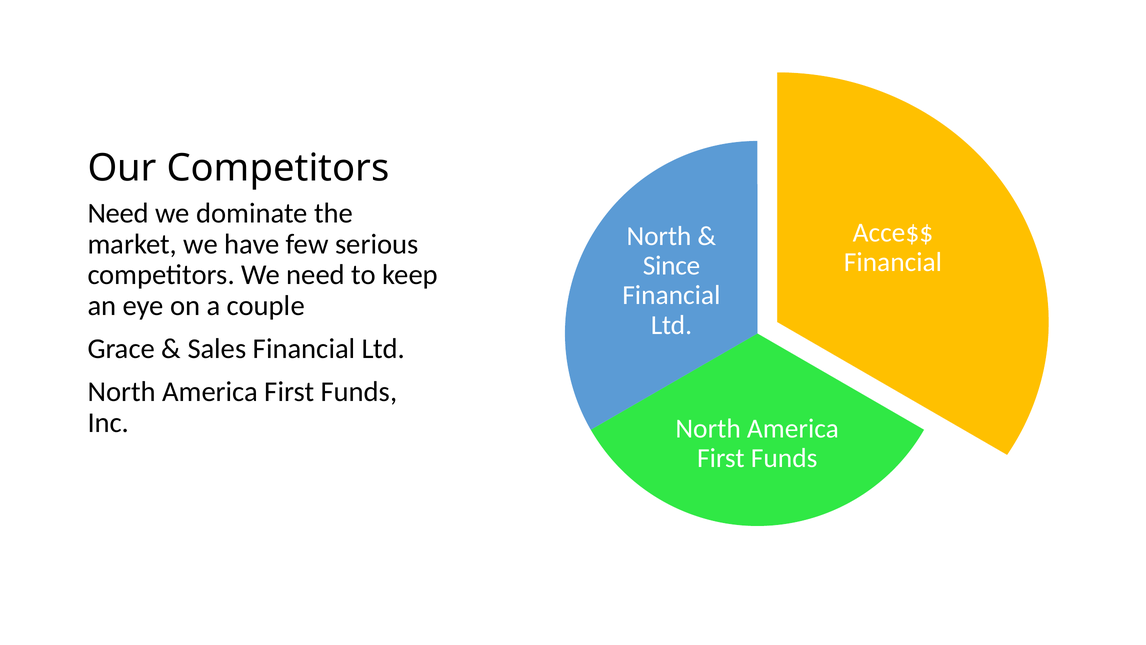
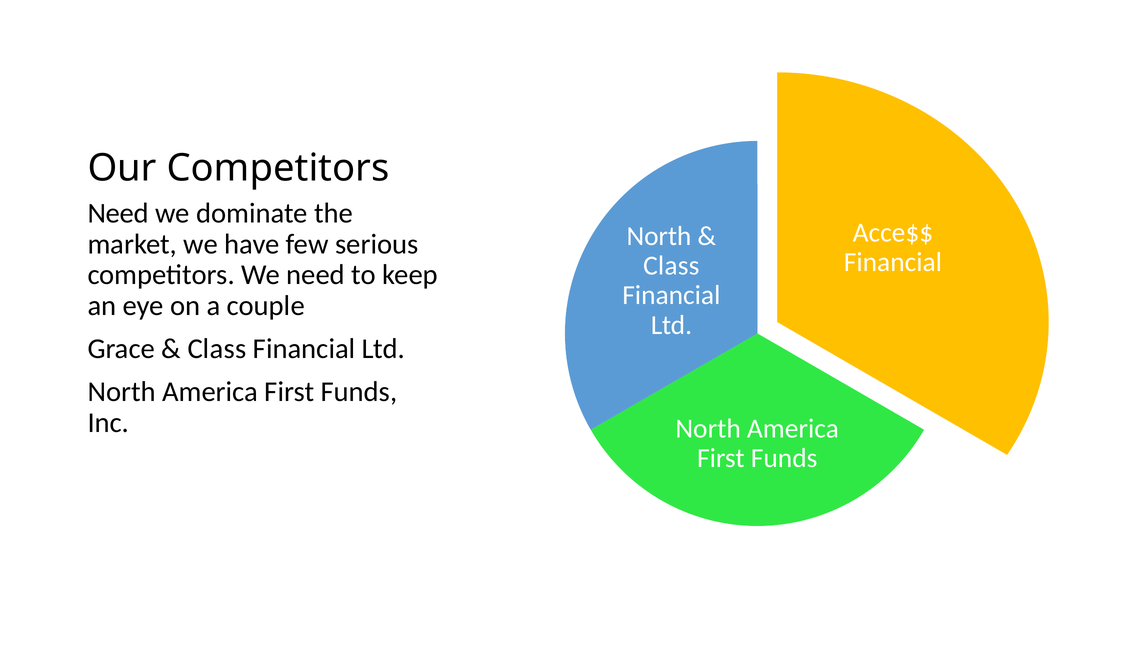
Since at (672, 266): Since -> Class
Sales at (217, 349): Sales -> Class
